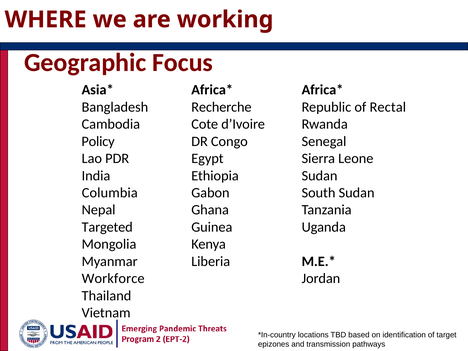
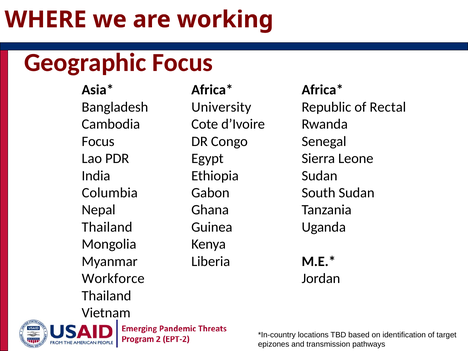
Recherche: Recherche -> University
Policy at (98, 141): Policy -> Focus
Targeted at (107, 227): Targeted -> Thailand
